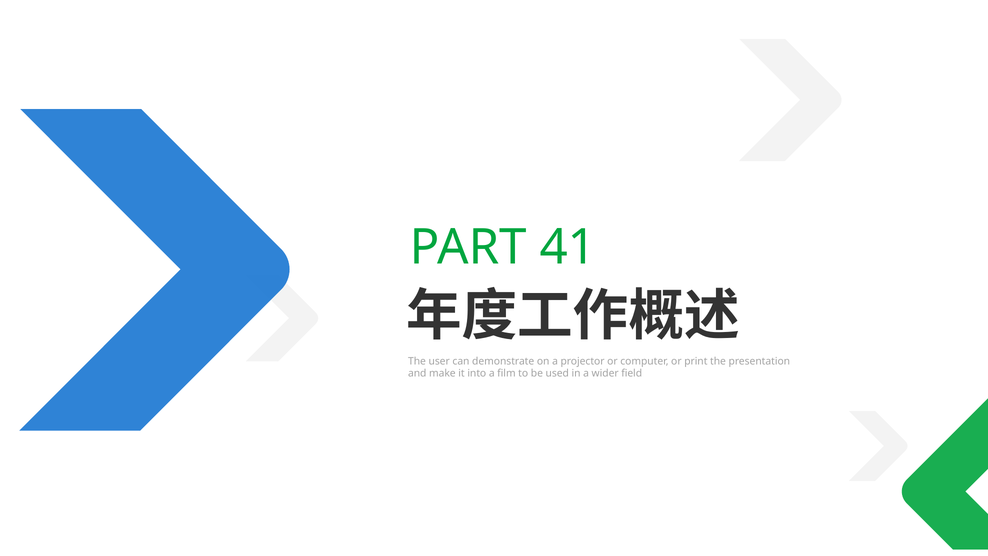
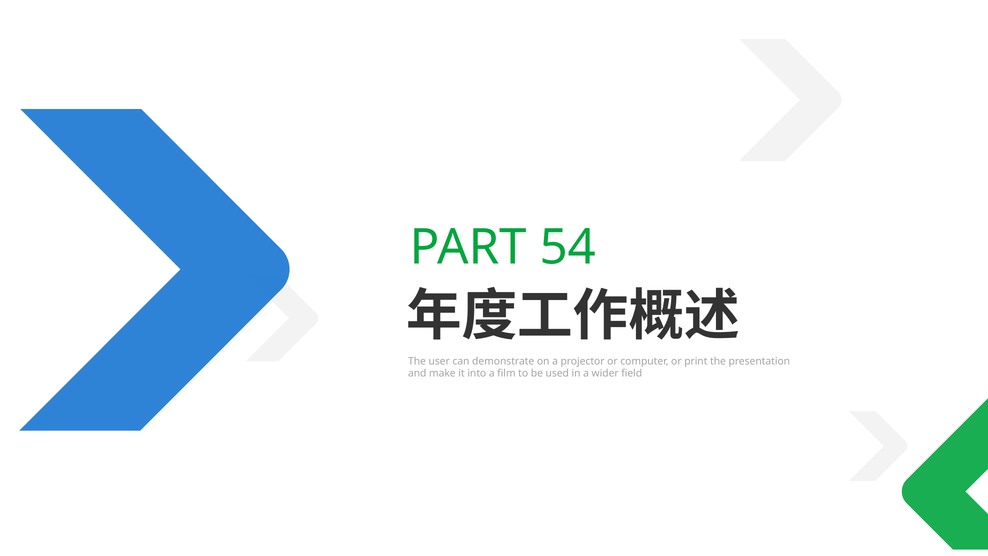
41: 41 -> 54
